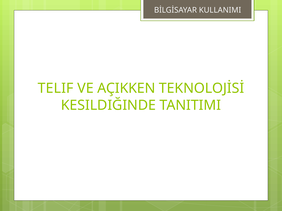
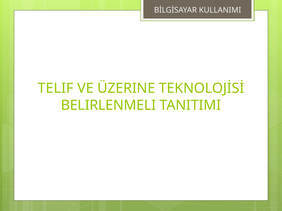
AÇIKKEN: AÇIKKEN -> ÜZERINE
KESILDIĞINDE: KESILDIĞINDE -> BELIRLENMELI
